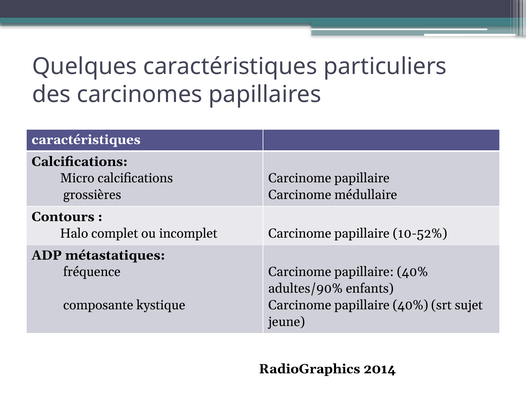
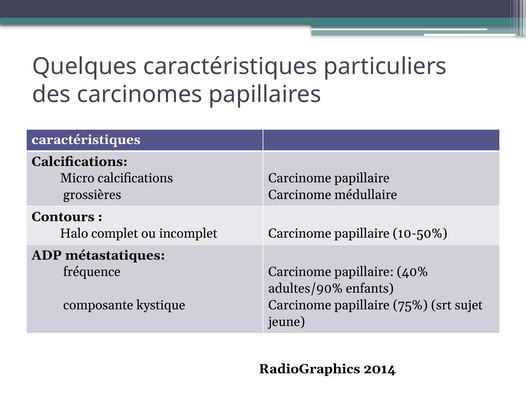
10-52%: 10-52% -> 10-50%
40% at (410, 306): 40% -> 75%
